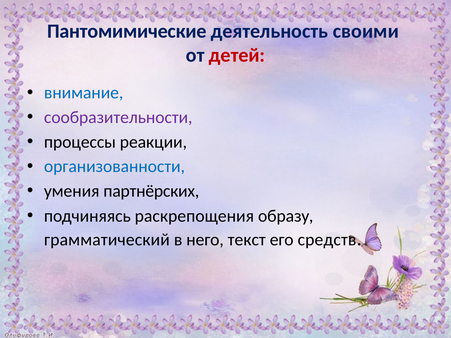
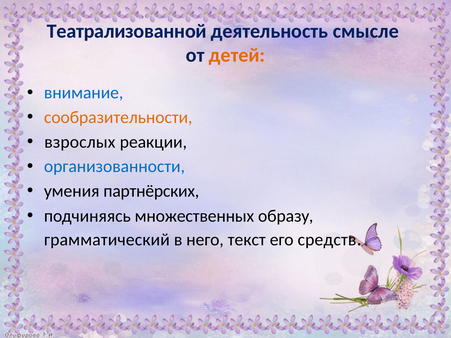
Пантомимические: Пантомимические -> Театрализованной
своими: своими -> смысле
детей colour: red -> orange
сообразительности colour: purple -> orange
процессы: процессы -> взрослых
раскрепощения: раскрепощения -> множественных
